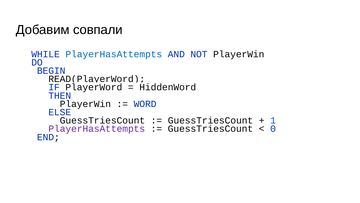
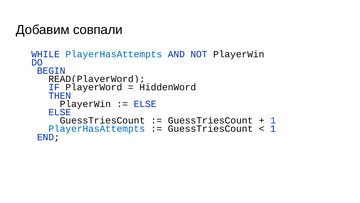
WORD at (145, 104): WORD -> ELSE
PlayerHasAttempts at (97, 129) colour: purple -> blue
0 at (273, 129): 0 -> 1
